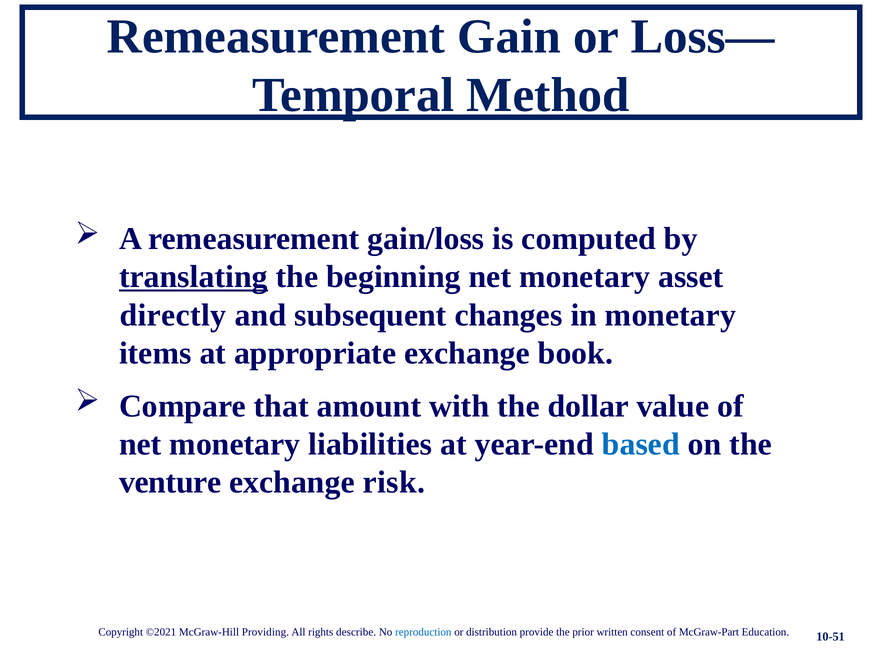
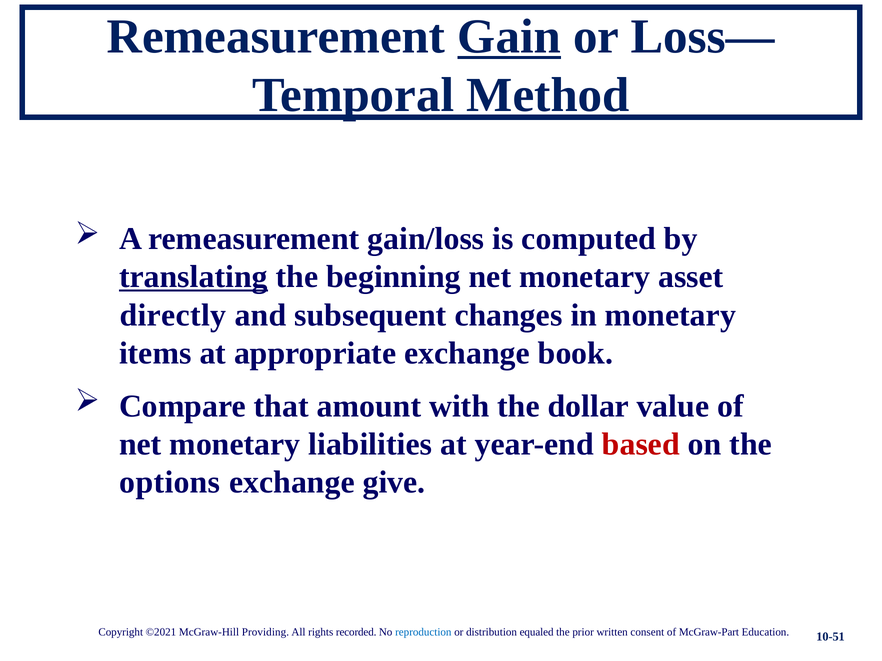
Gain underline: none -> present
based colour: blue -> red
venture: venture -> options
risk: risk -> give
describe: describe -> recorded
provide: provide -> equaled
